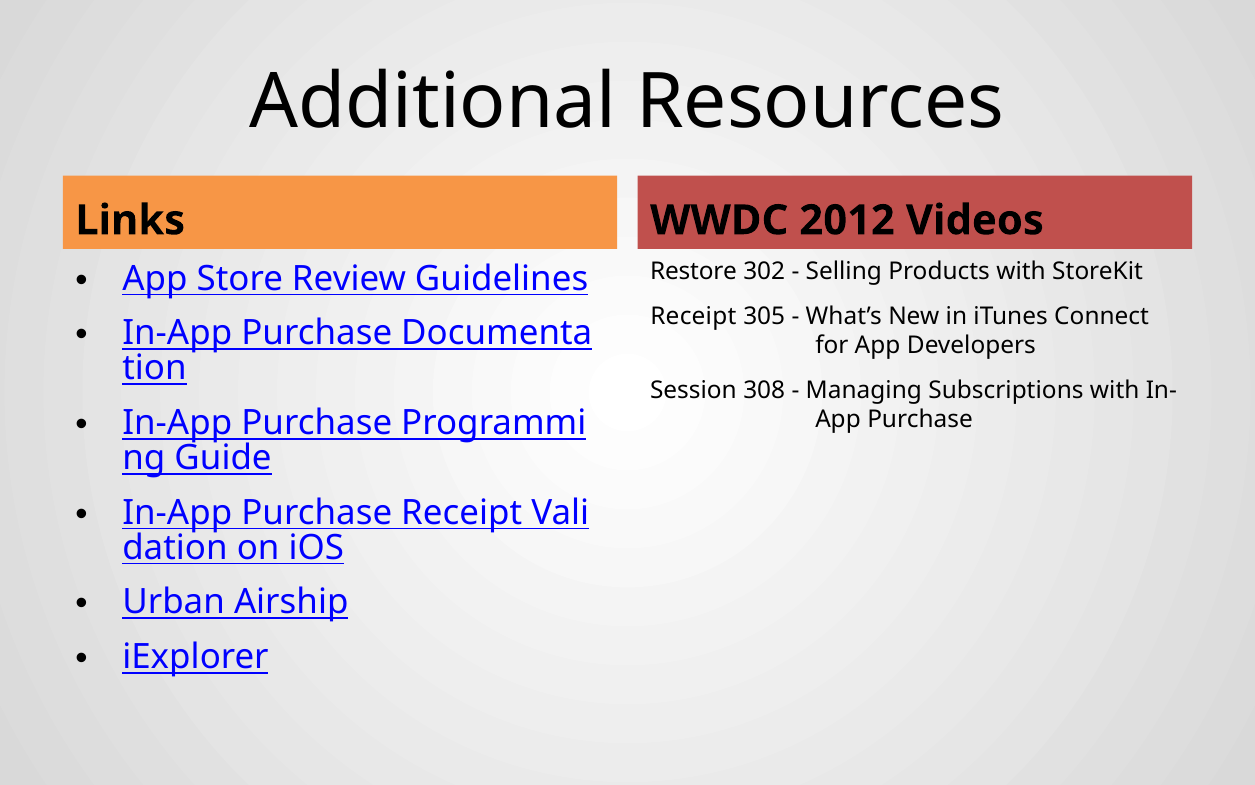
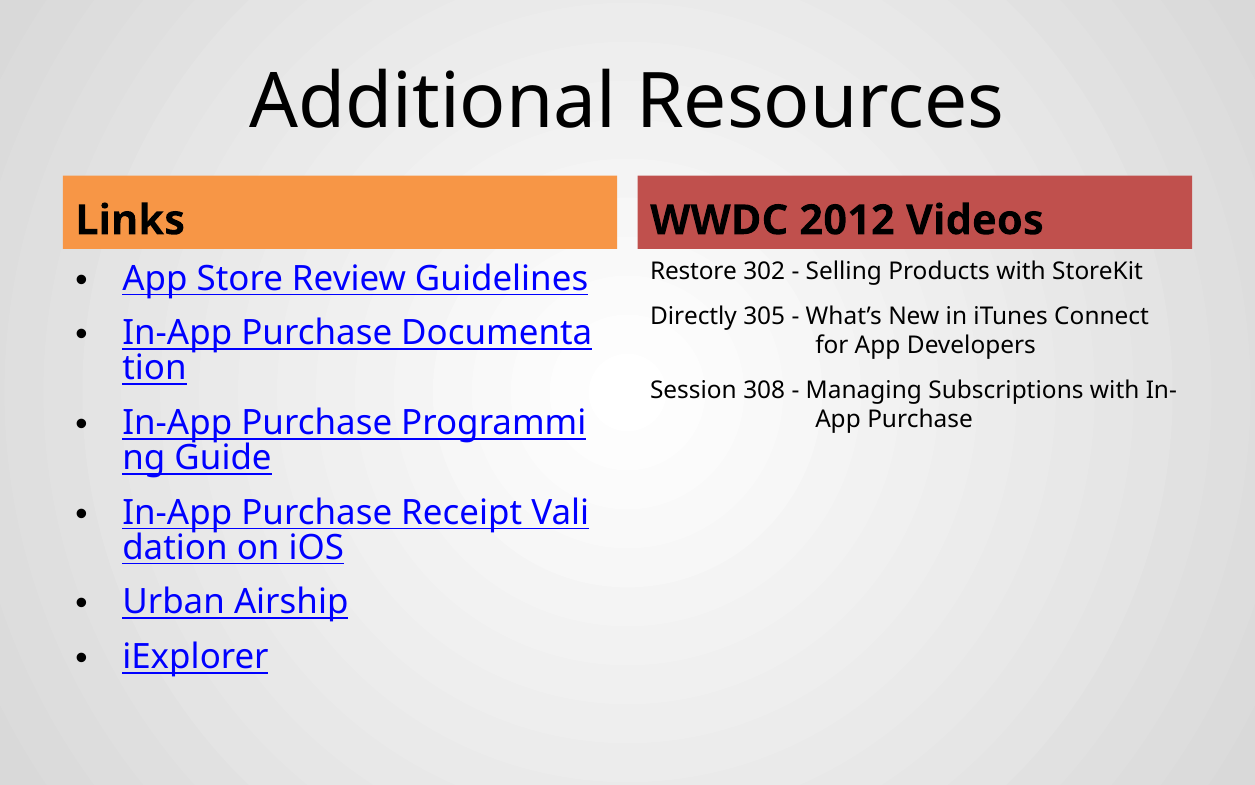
Receipt at (693, 316): Receipt -> Directly
